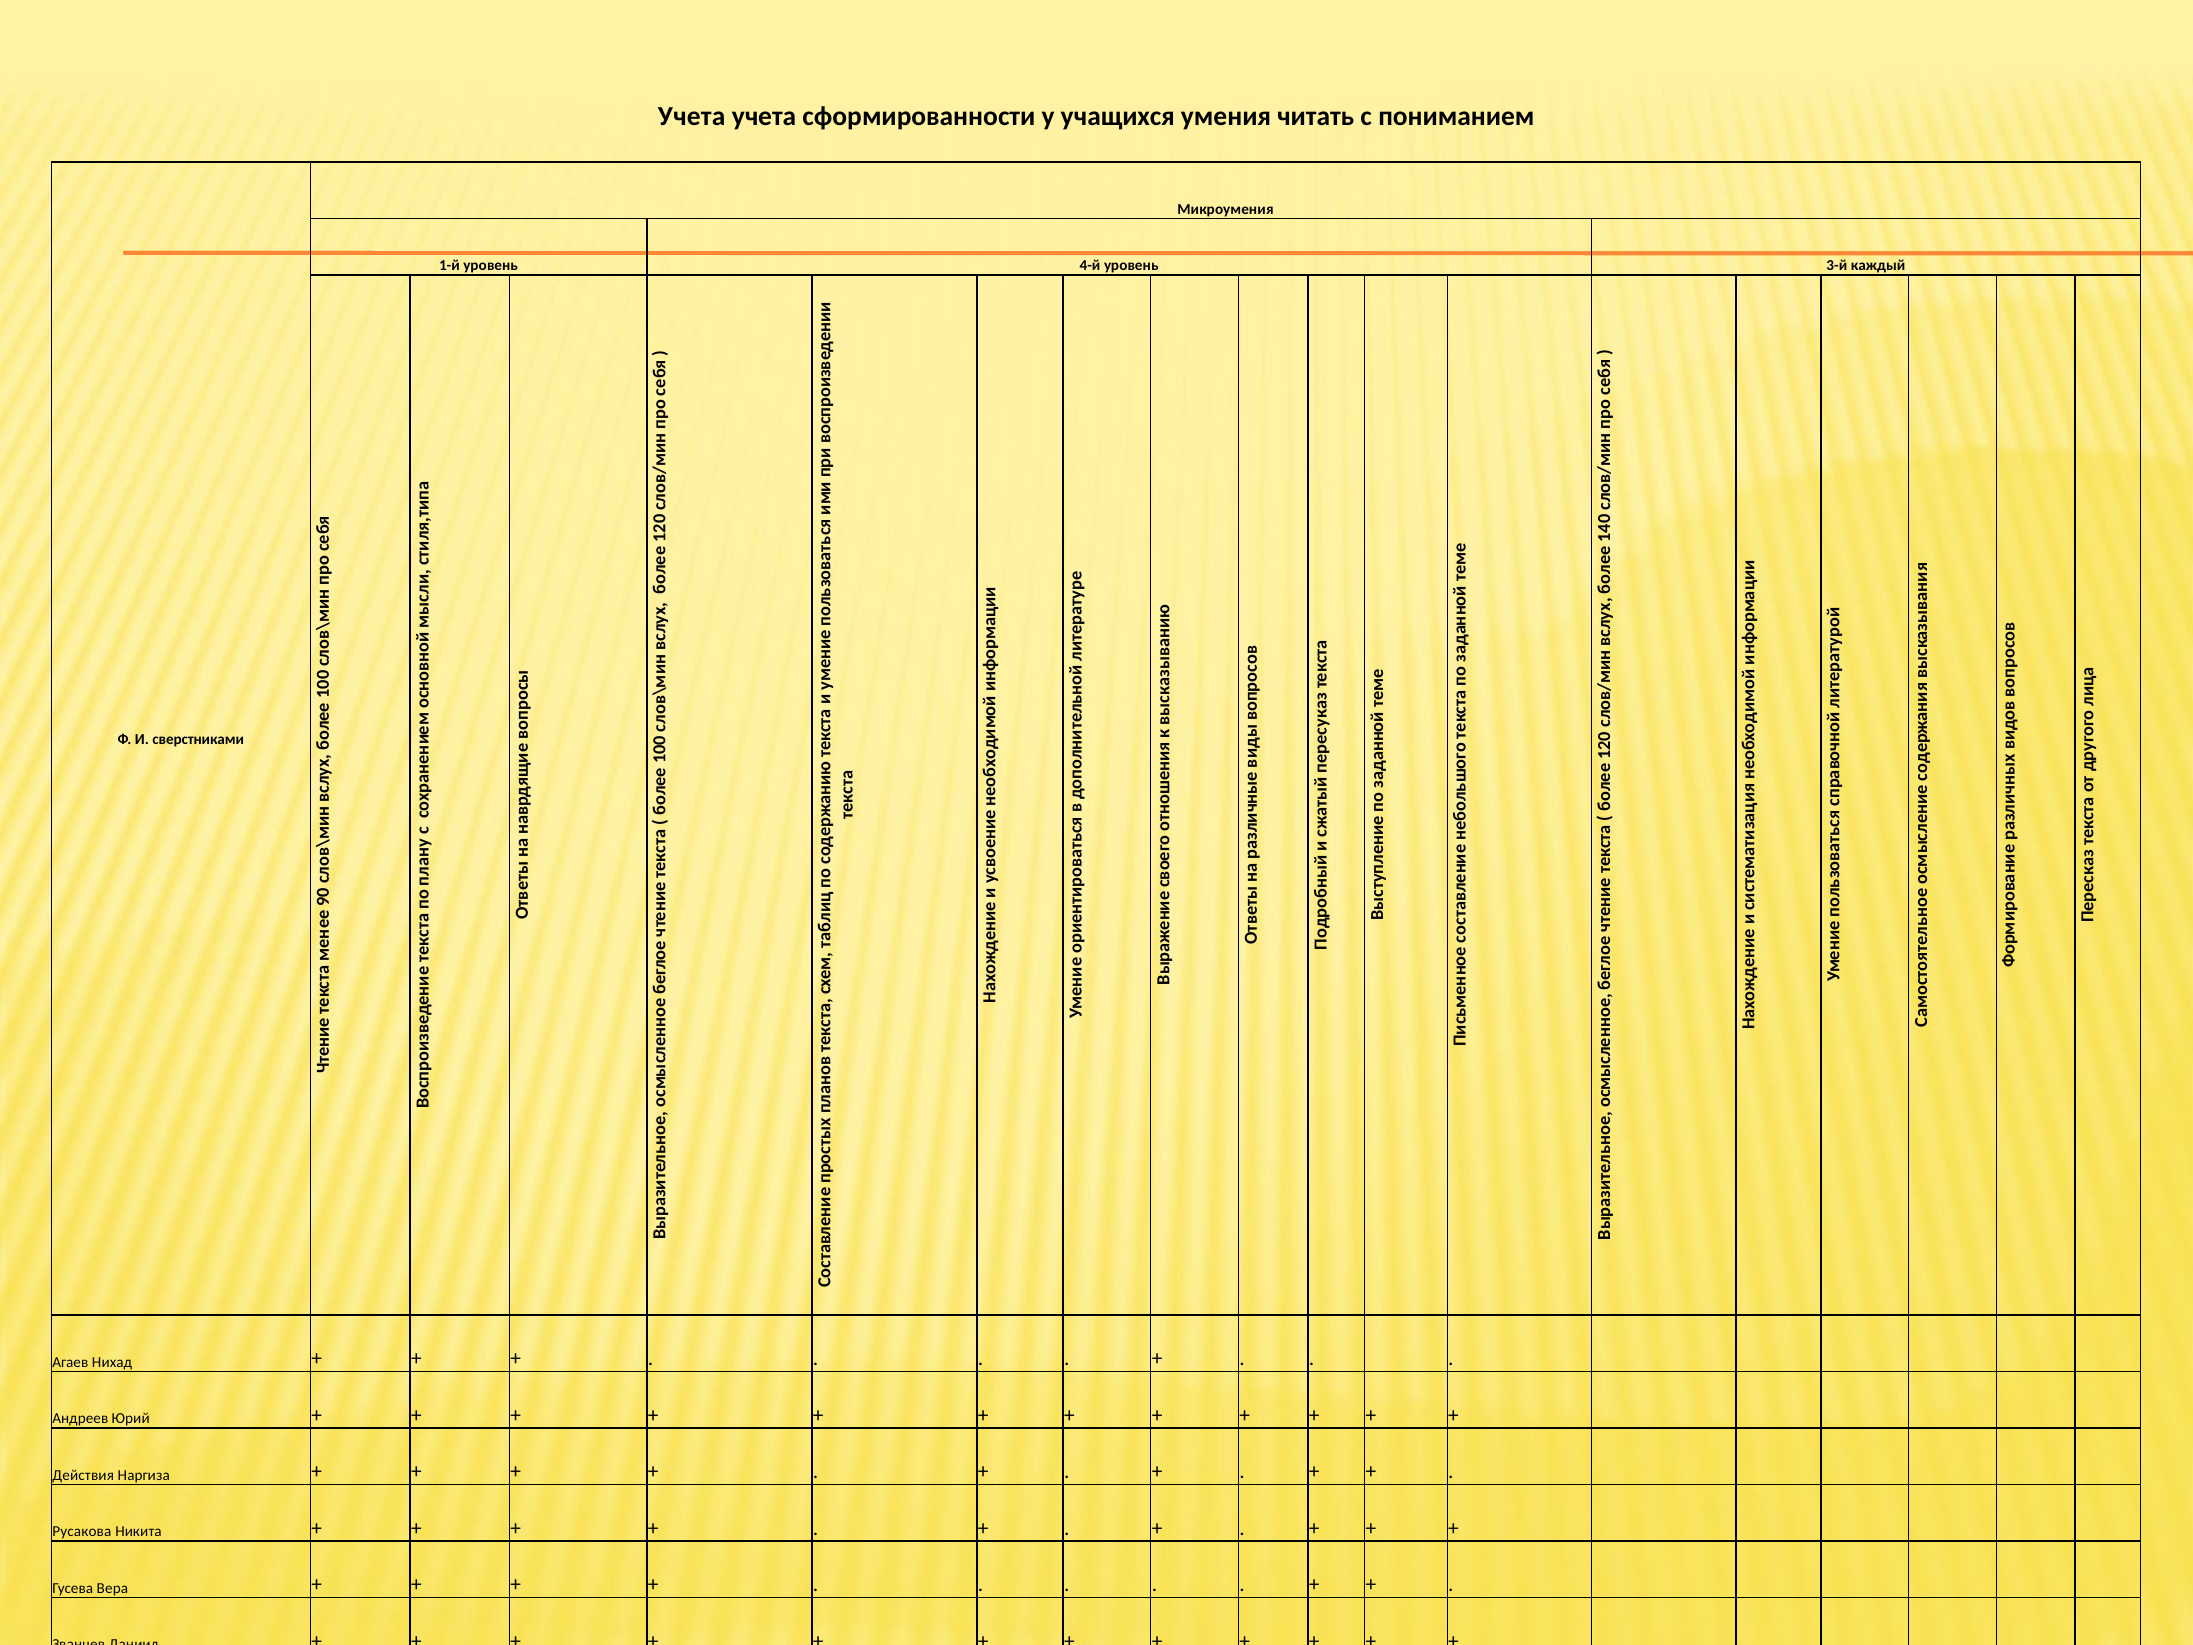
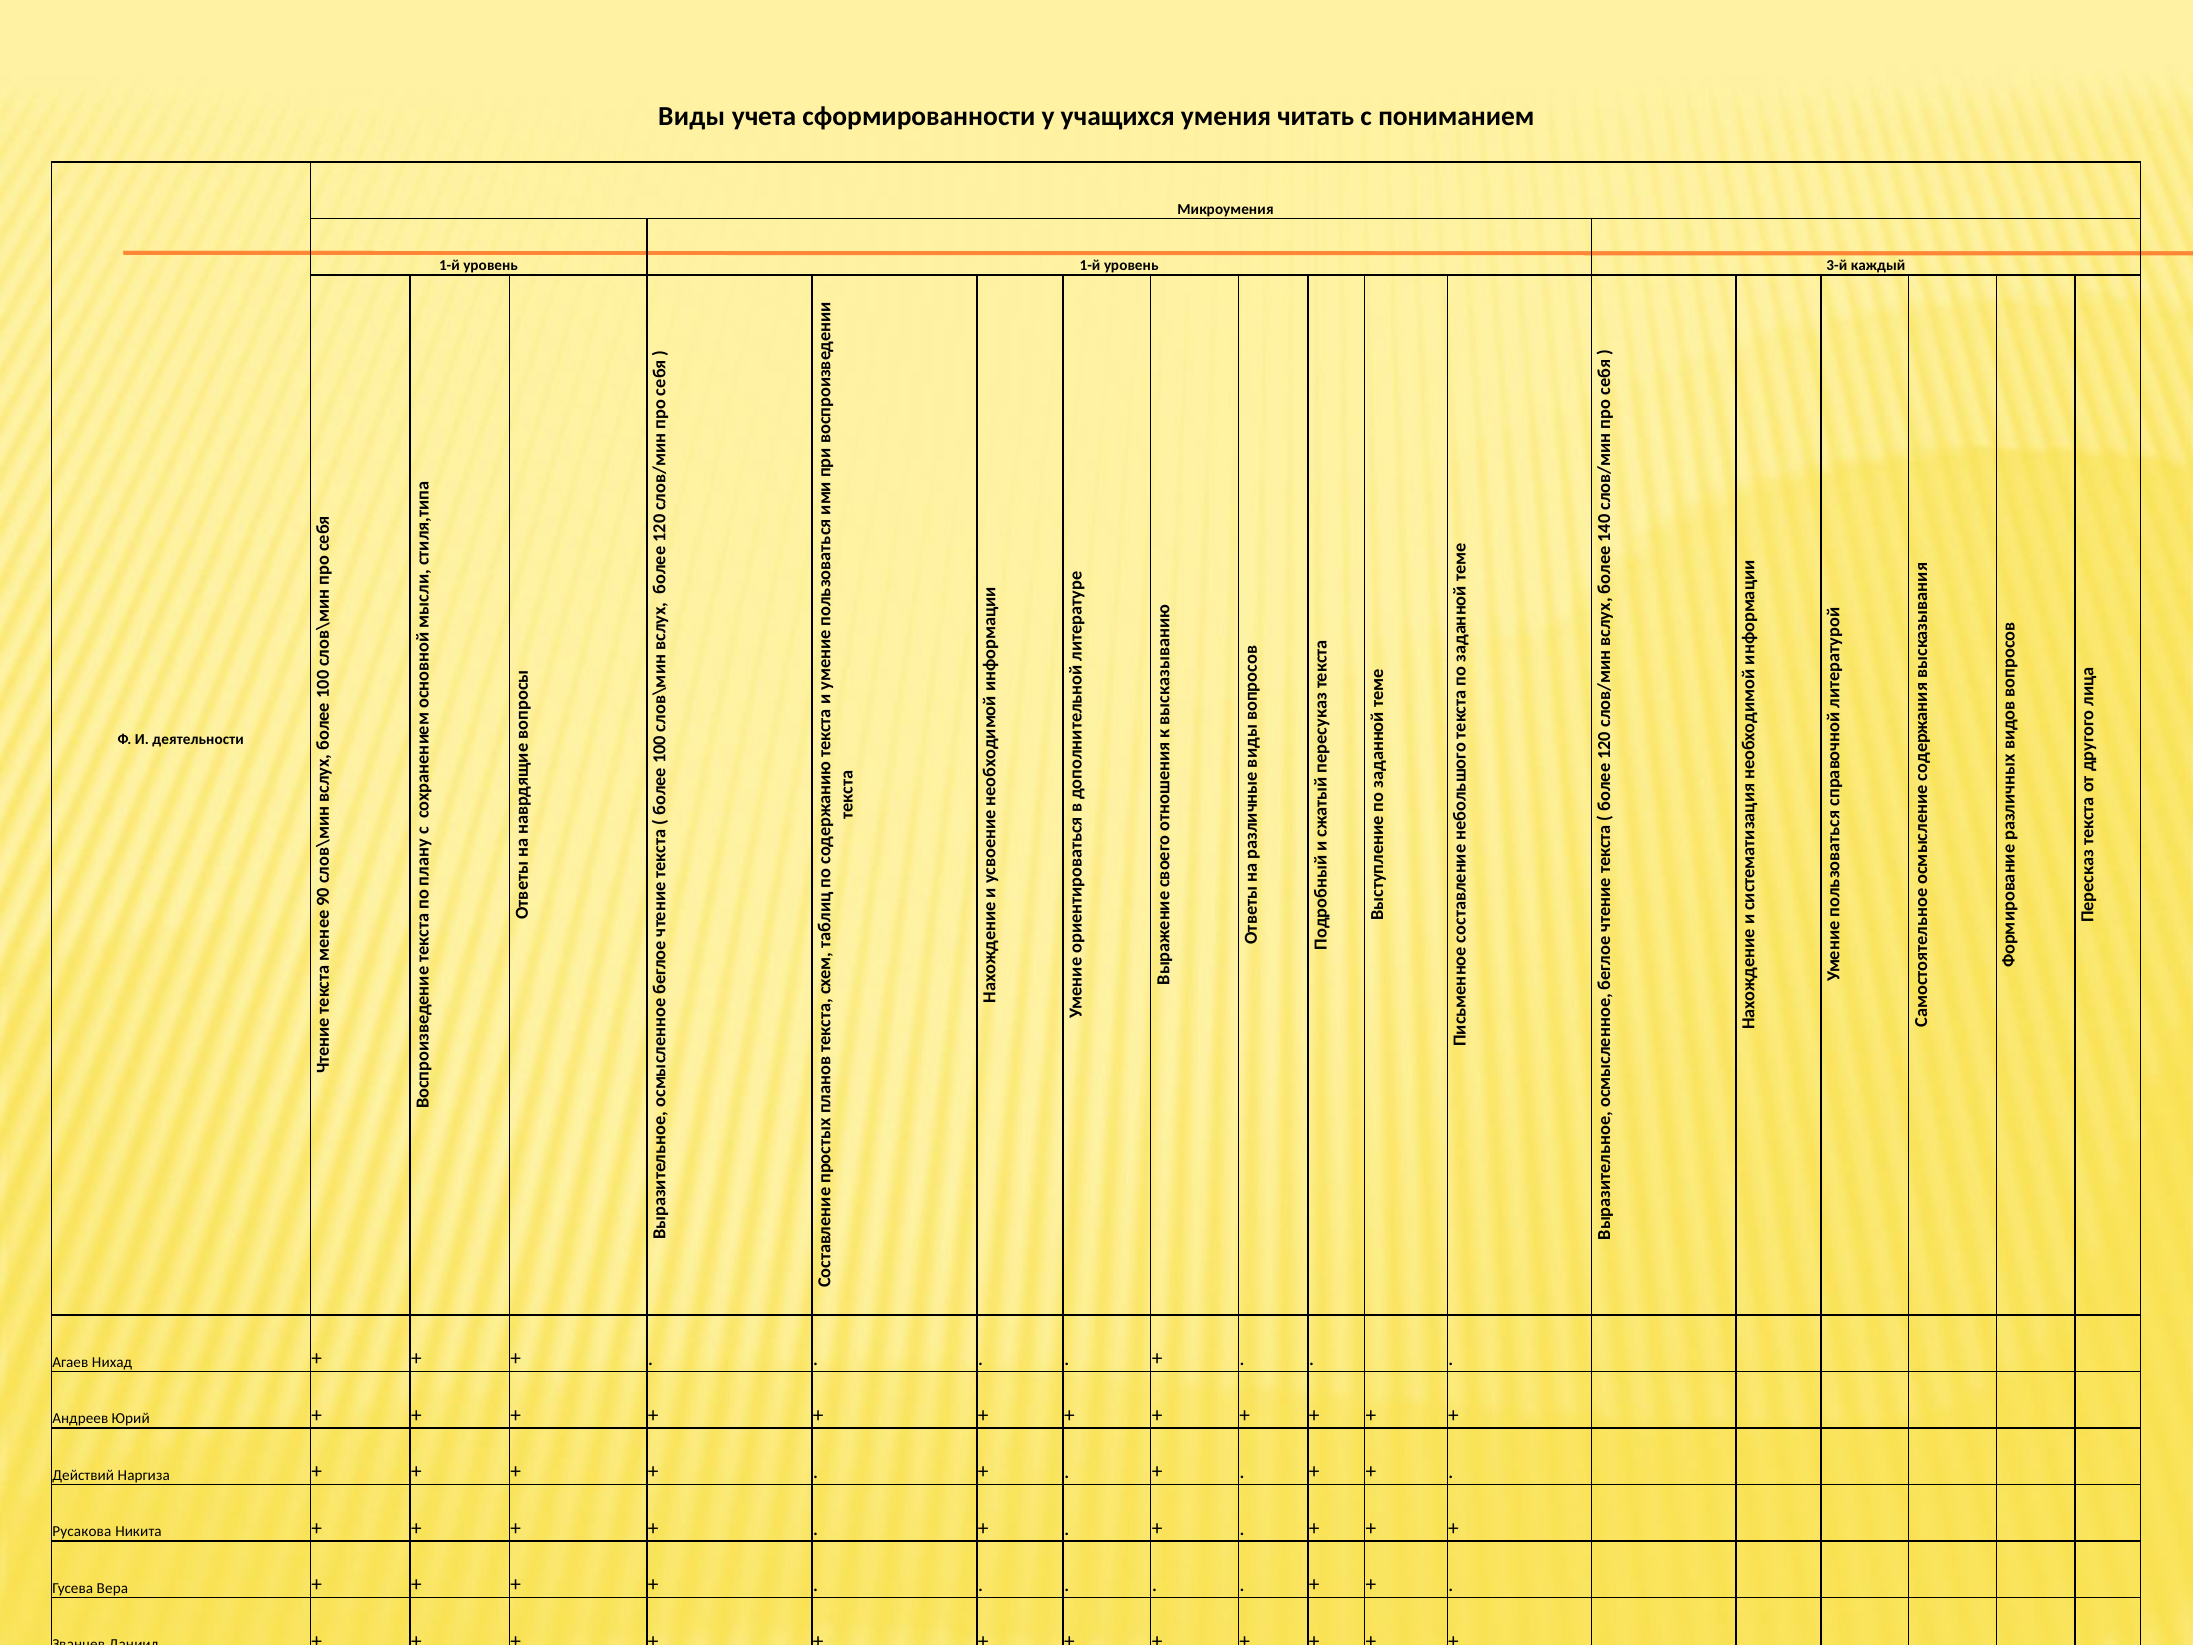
Учета at (692, 116): Учета -> Виды
уровень 4-й: 4-й -> 1-й
сверстниками: сверстниками -> деятельности
Действия: Действия -> Действий
